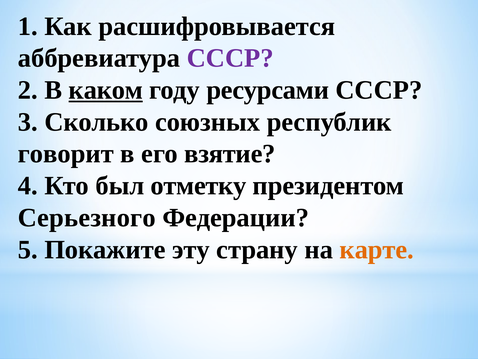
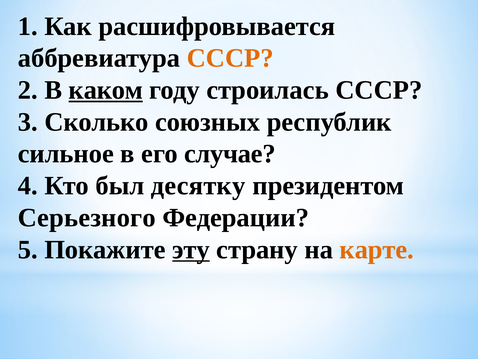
СССР at (230, 58) colour: purple -> orange
ресурсами: ресурсами -> строилась
говорит: говорит -> сильное
взятие: взятие -> случае
отметку: отметку -> десятку
эту underline: none -> present
